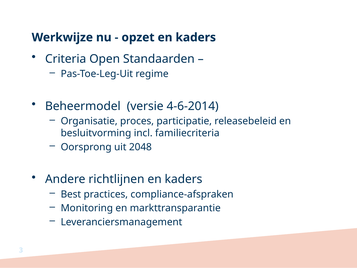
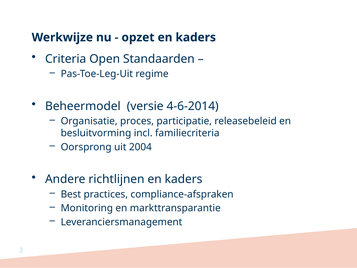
2048: 2048 -> 2004
